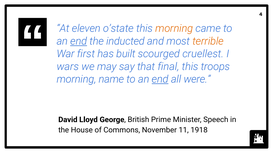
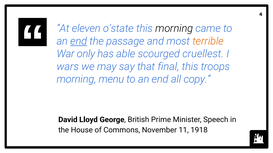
morning at (174, 29) colour: orange -> black
inducted: inducted -> passage
first: first -> only
built: built -> able
name: name -> menu
end at (160, 80) underline: present -> none
were: were -> copy
